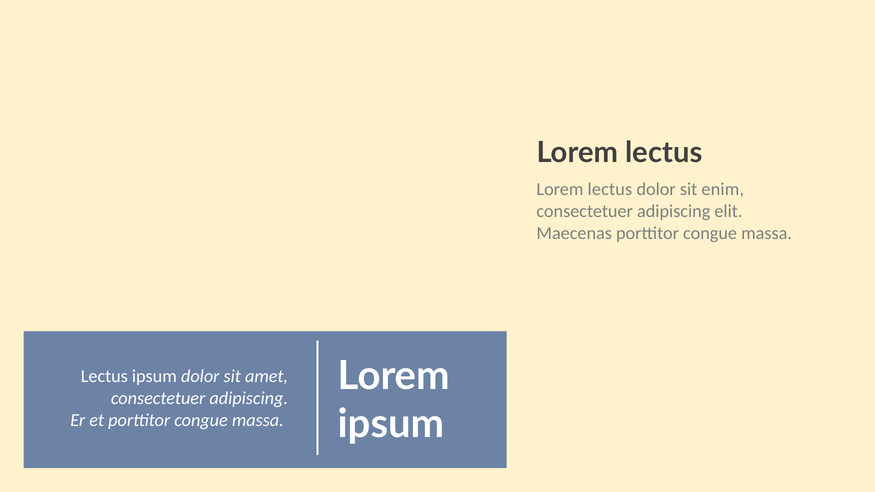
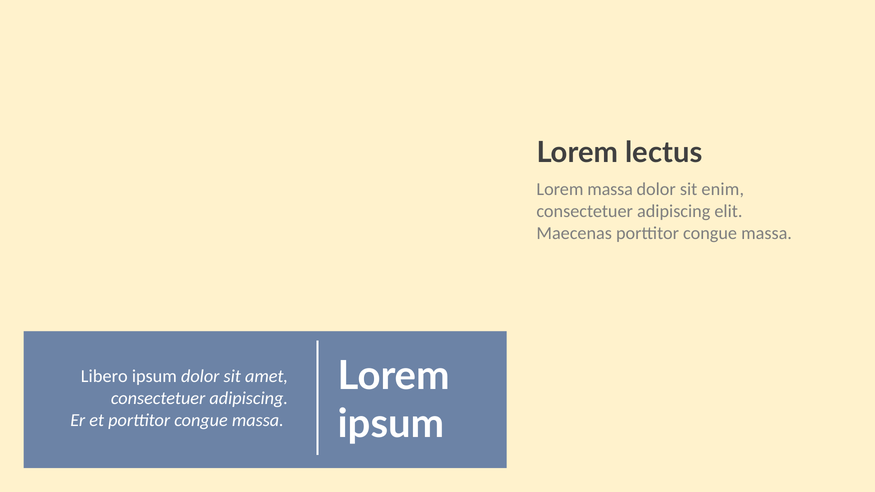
lectus at (610, 189): lectus -> massa
Lectus at (104, 377): Lectus -> Libero
